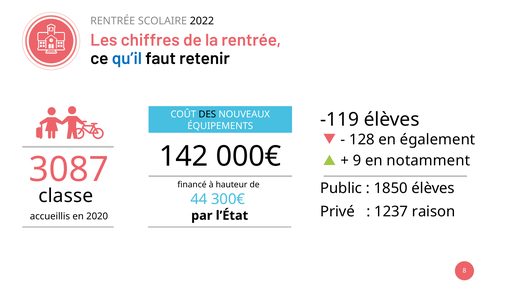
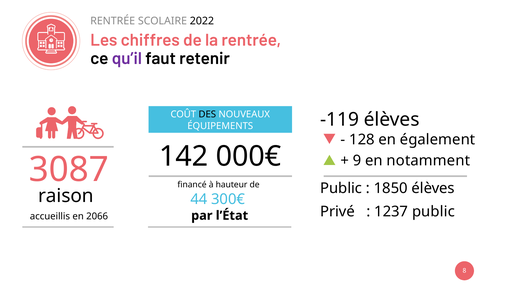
qu’il colour: blue -> purple
classe: classe -> raison
1237 raison: raison -> public
2020: 2020 -> 2066
